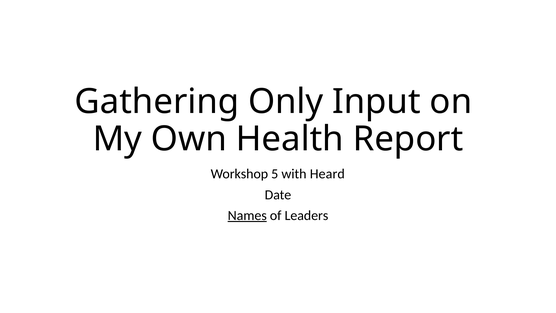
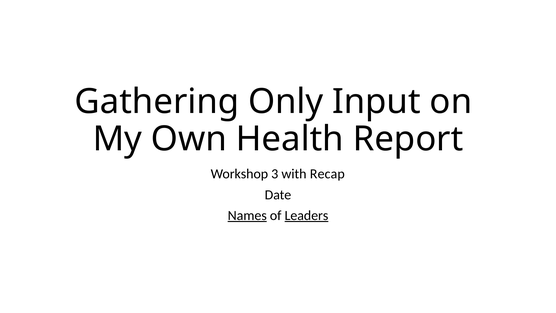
5: 5 -> 3
Heard: Heard -> Recap
Leaders underline: none -> present
